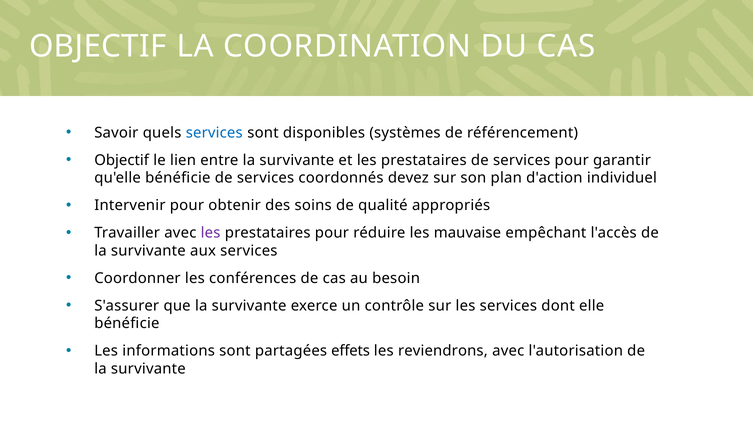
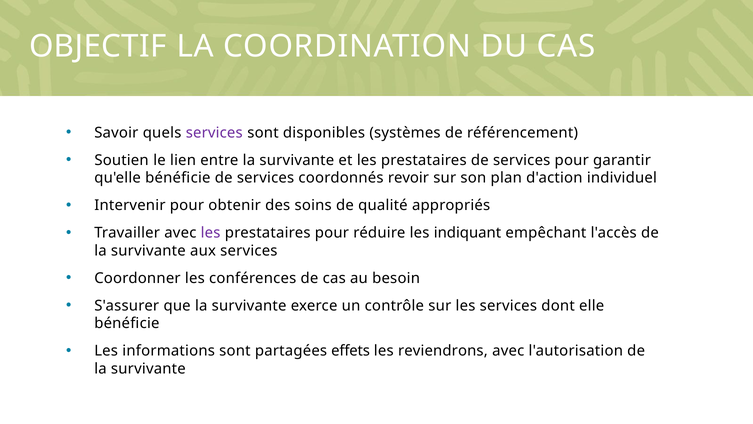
services at (214, 132) colour: blue -> purple
Objectif at (122, 160): Objectif -> Soutien
devez: devez -> revoir
mauvaise: mauvaise -> indiquant
